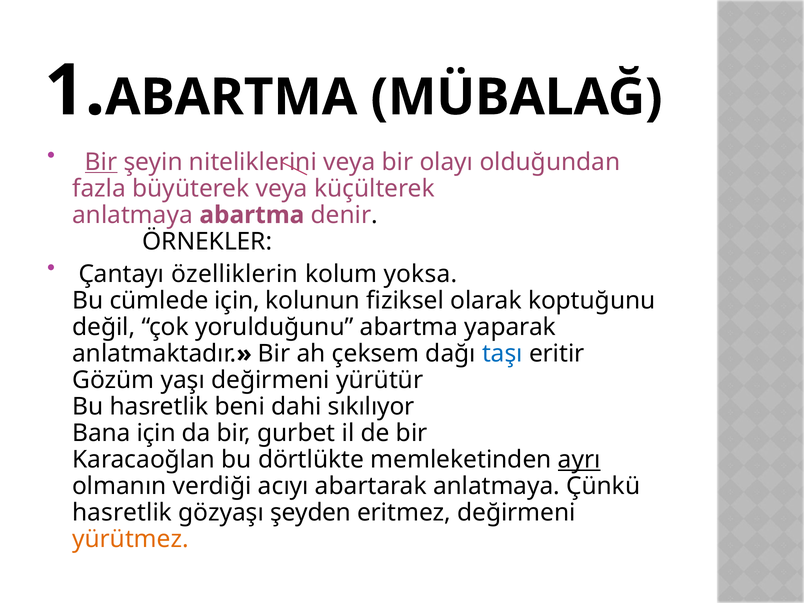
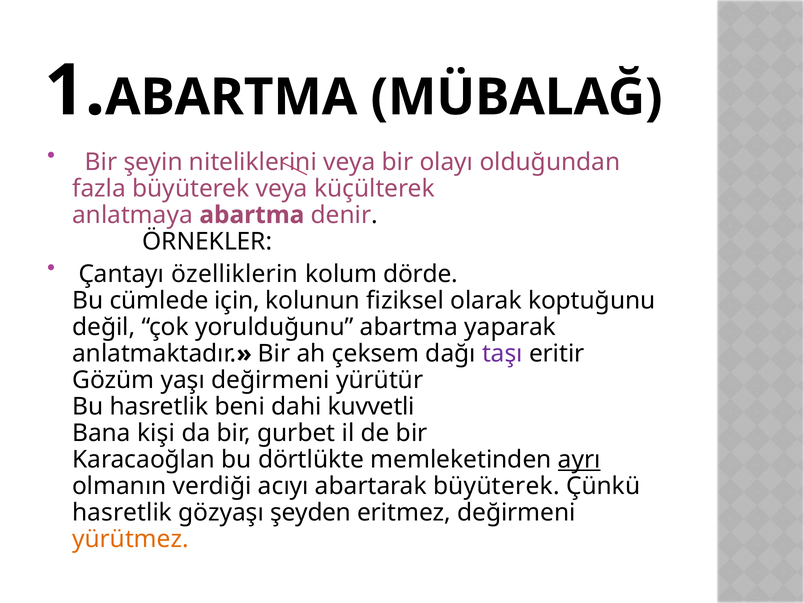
Bir at (101, 162) underline: present -> none
yoksa: yoksa -> dörde
taşı colour: blue -> purple
sıkılıyor: sıkılıyor -> kuvvetli
Bana için: için -> kişi
abartarak anlatmaya: anlatmaya -> büyüterek
